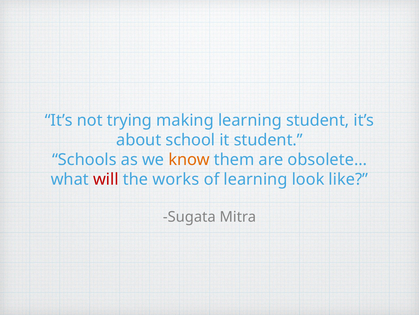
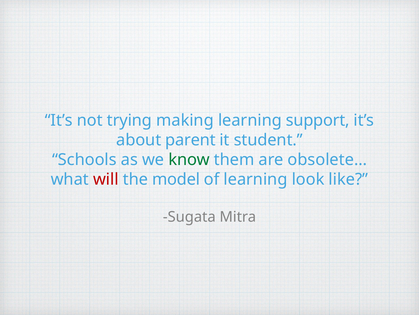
learning student: student -> support
school: school -> parent
know colour: orange -> green
works: works -> model
